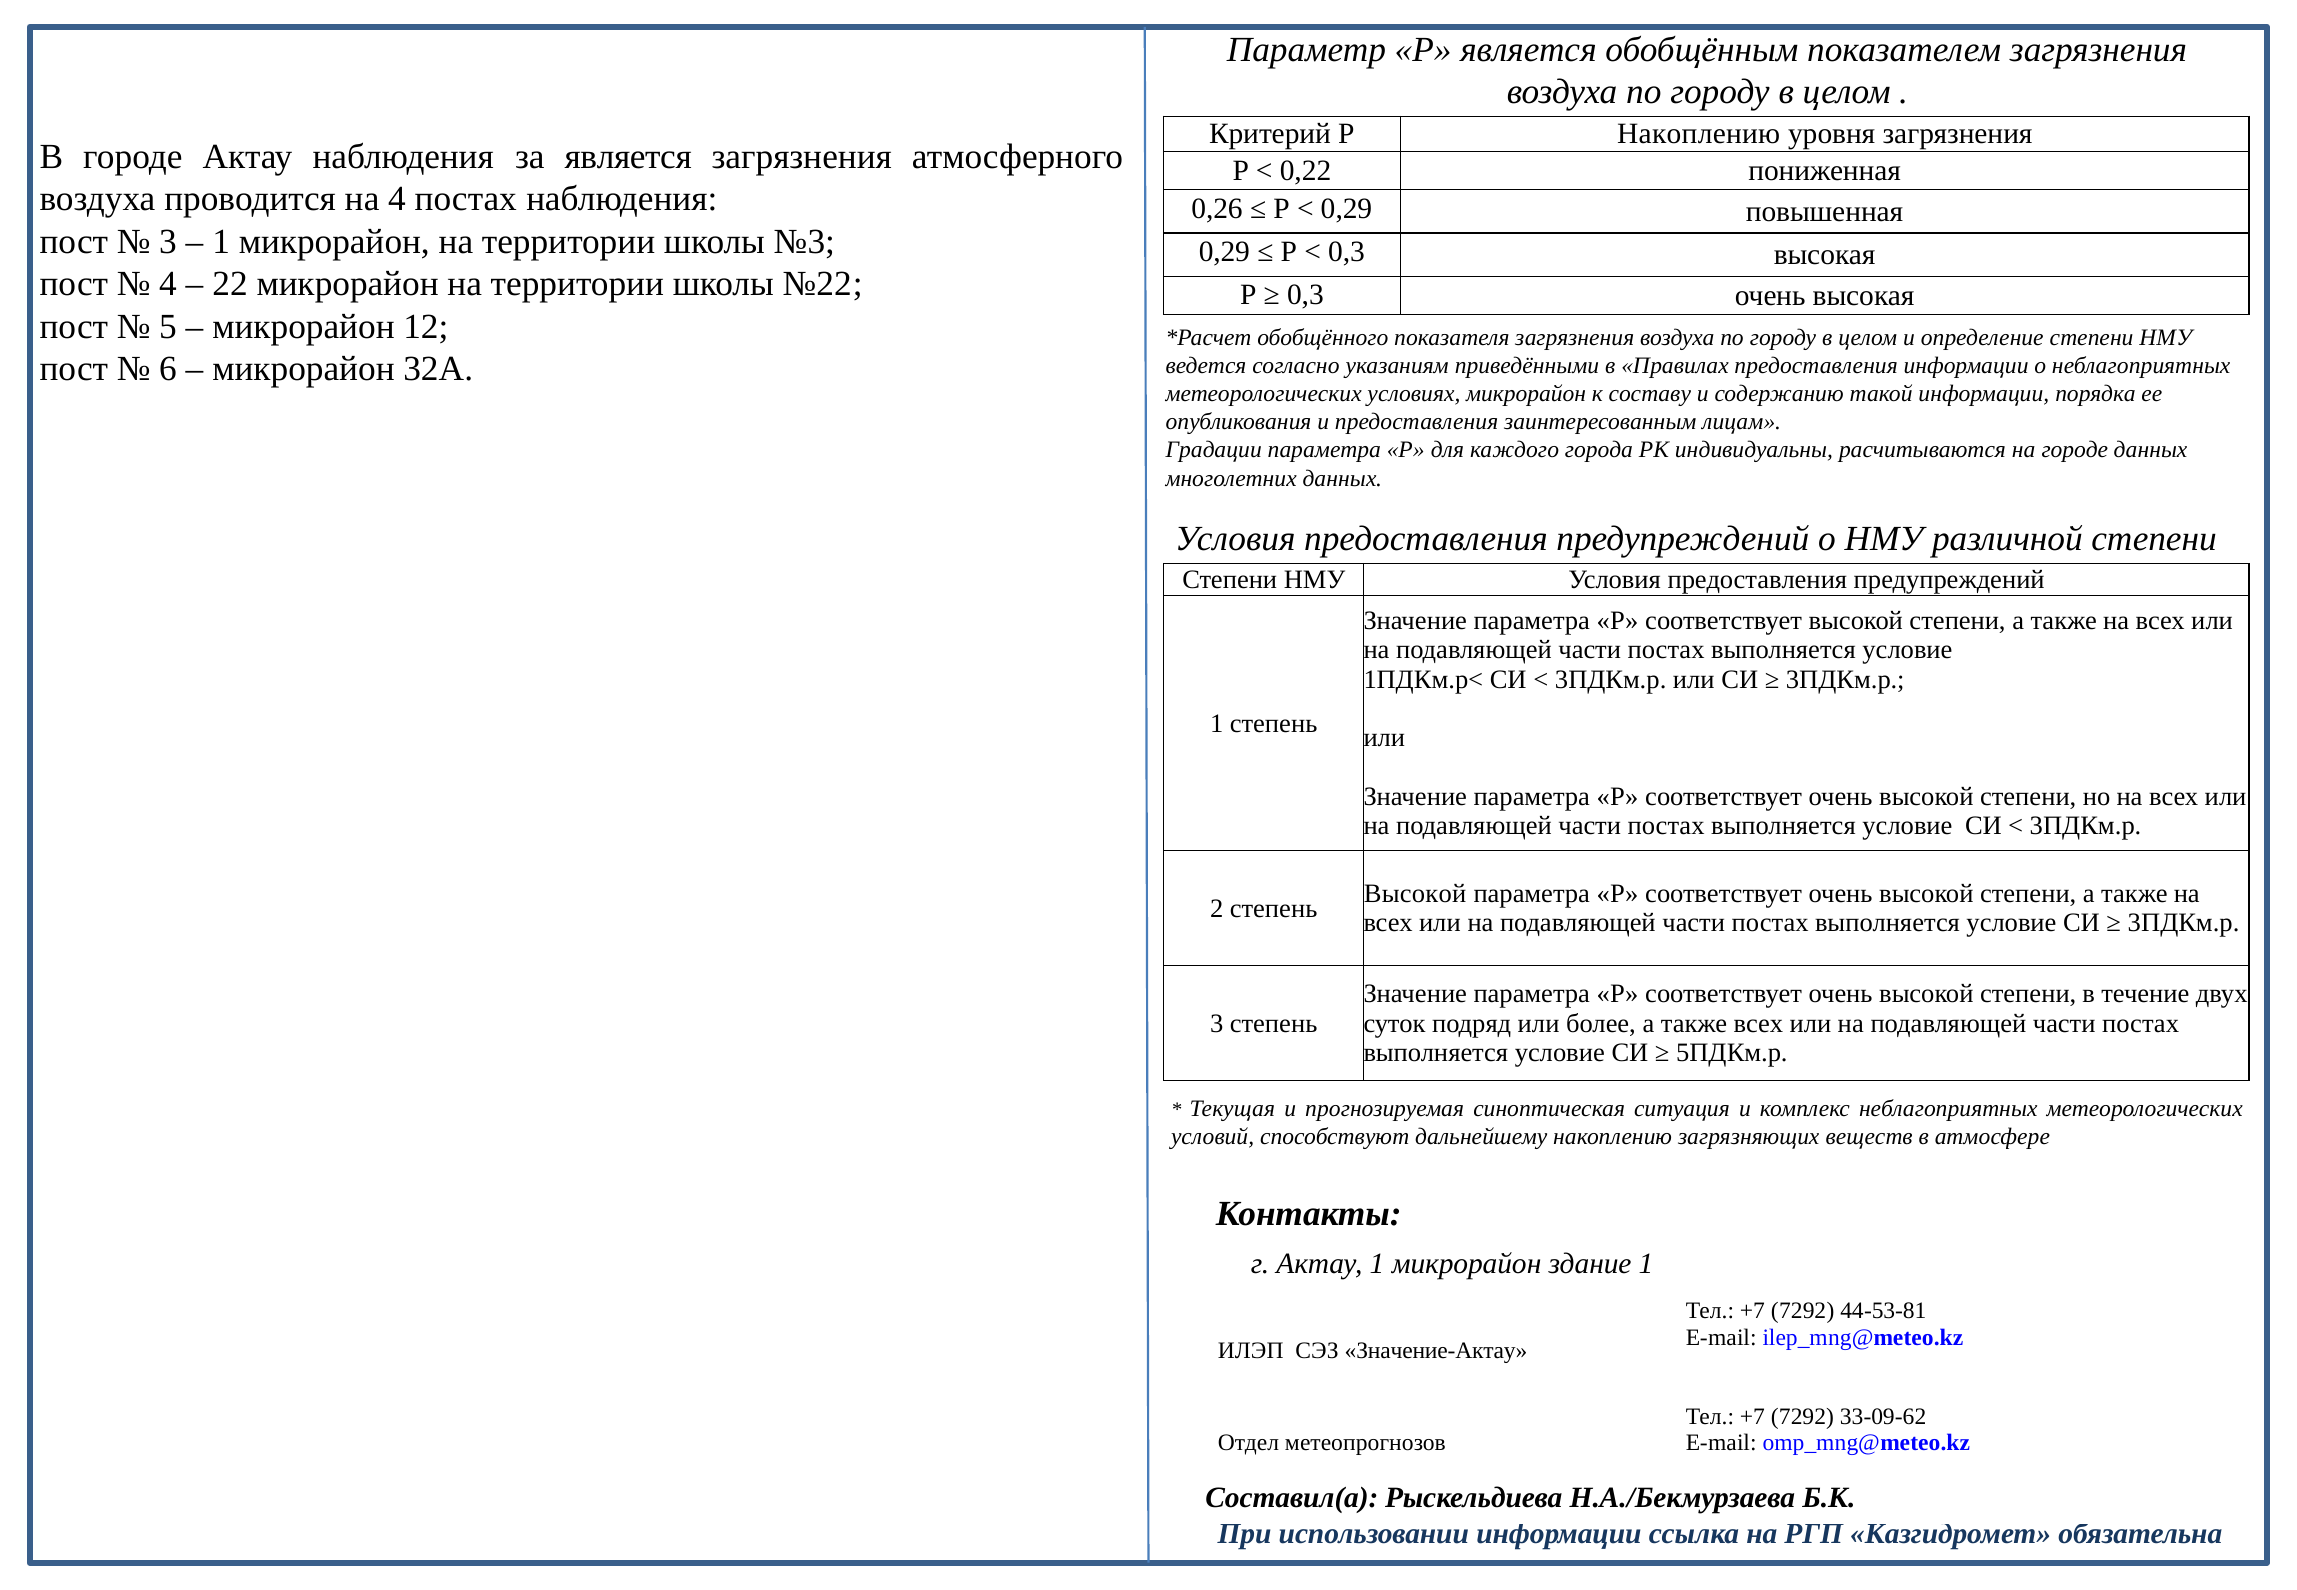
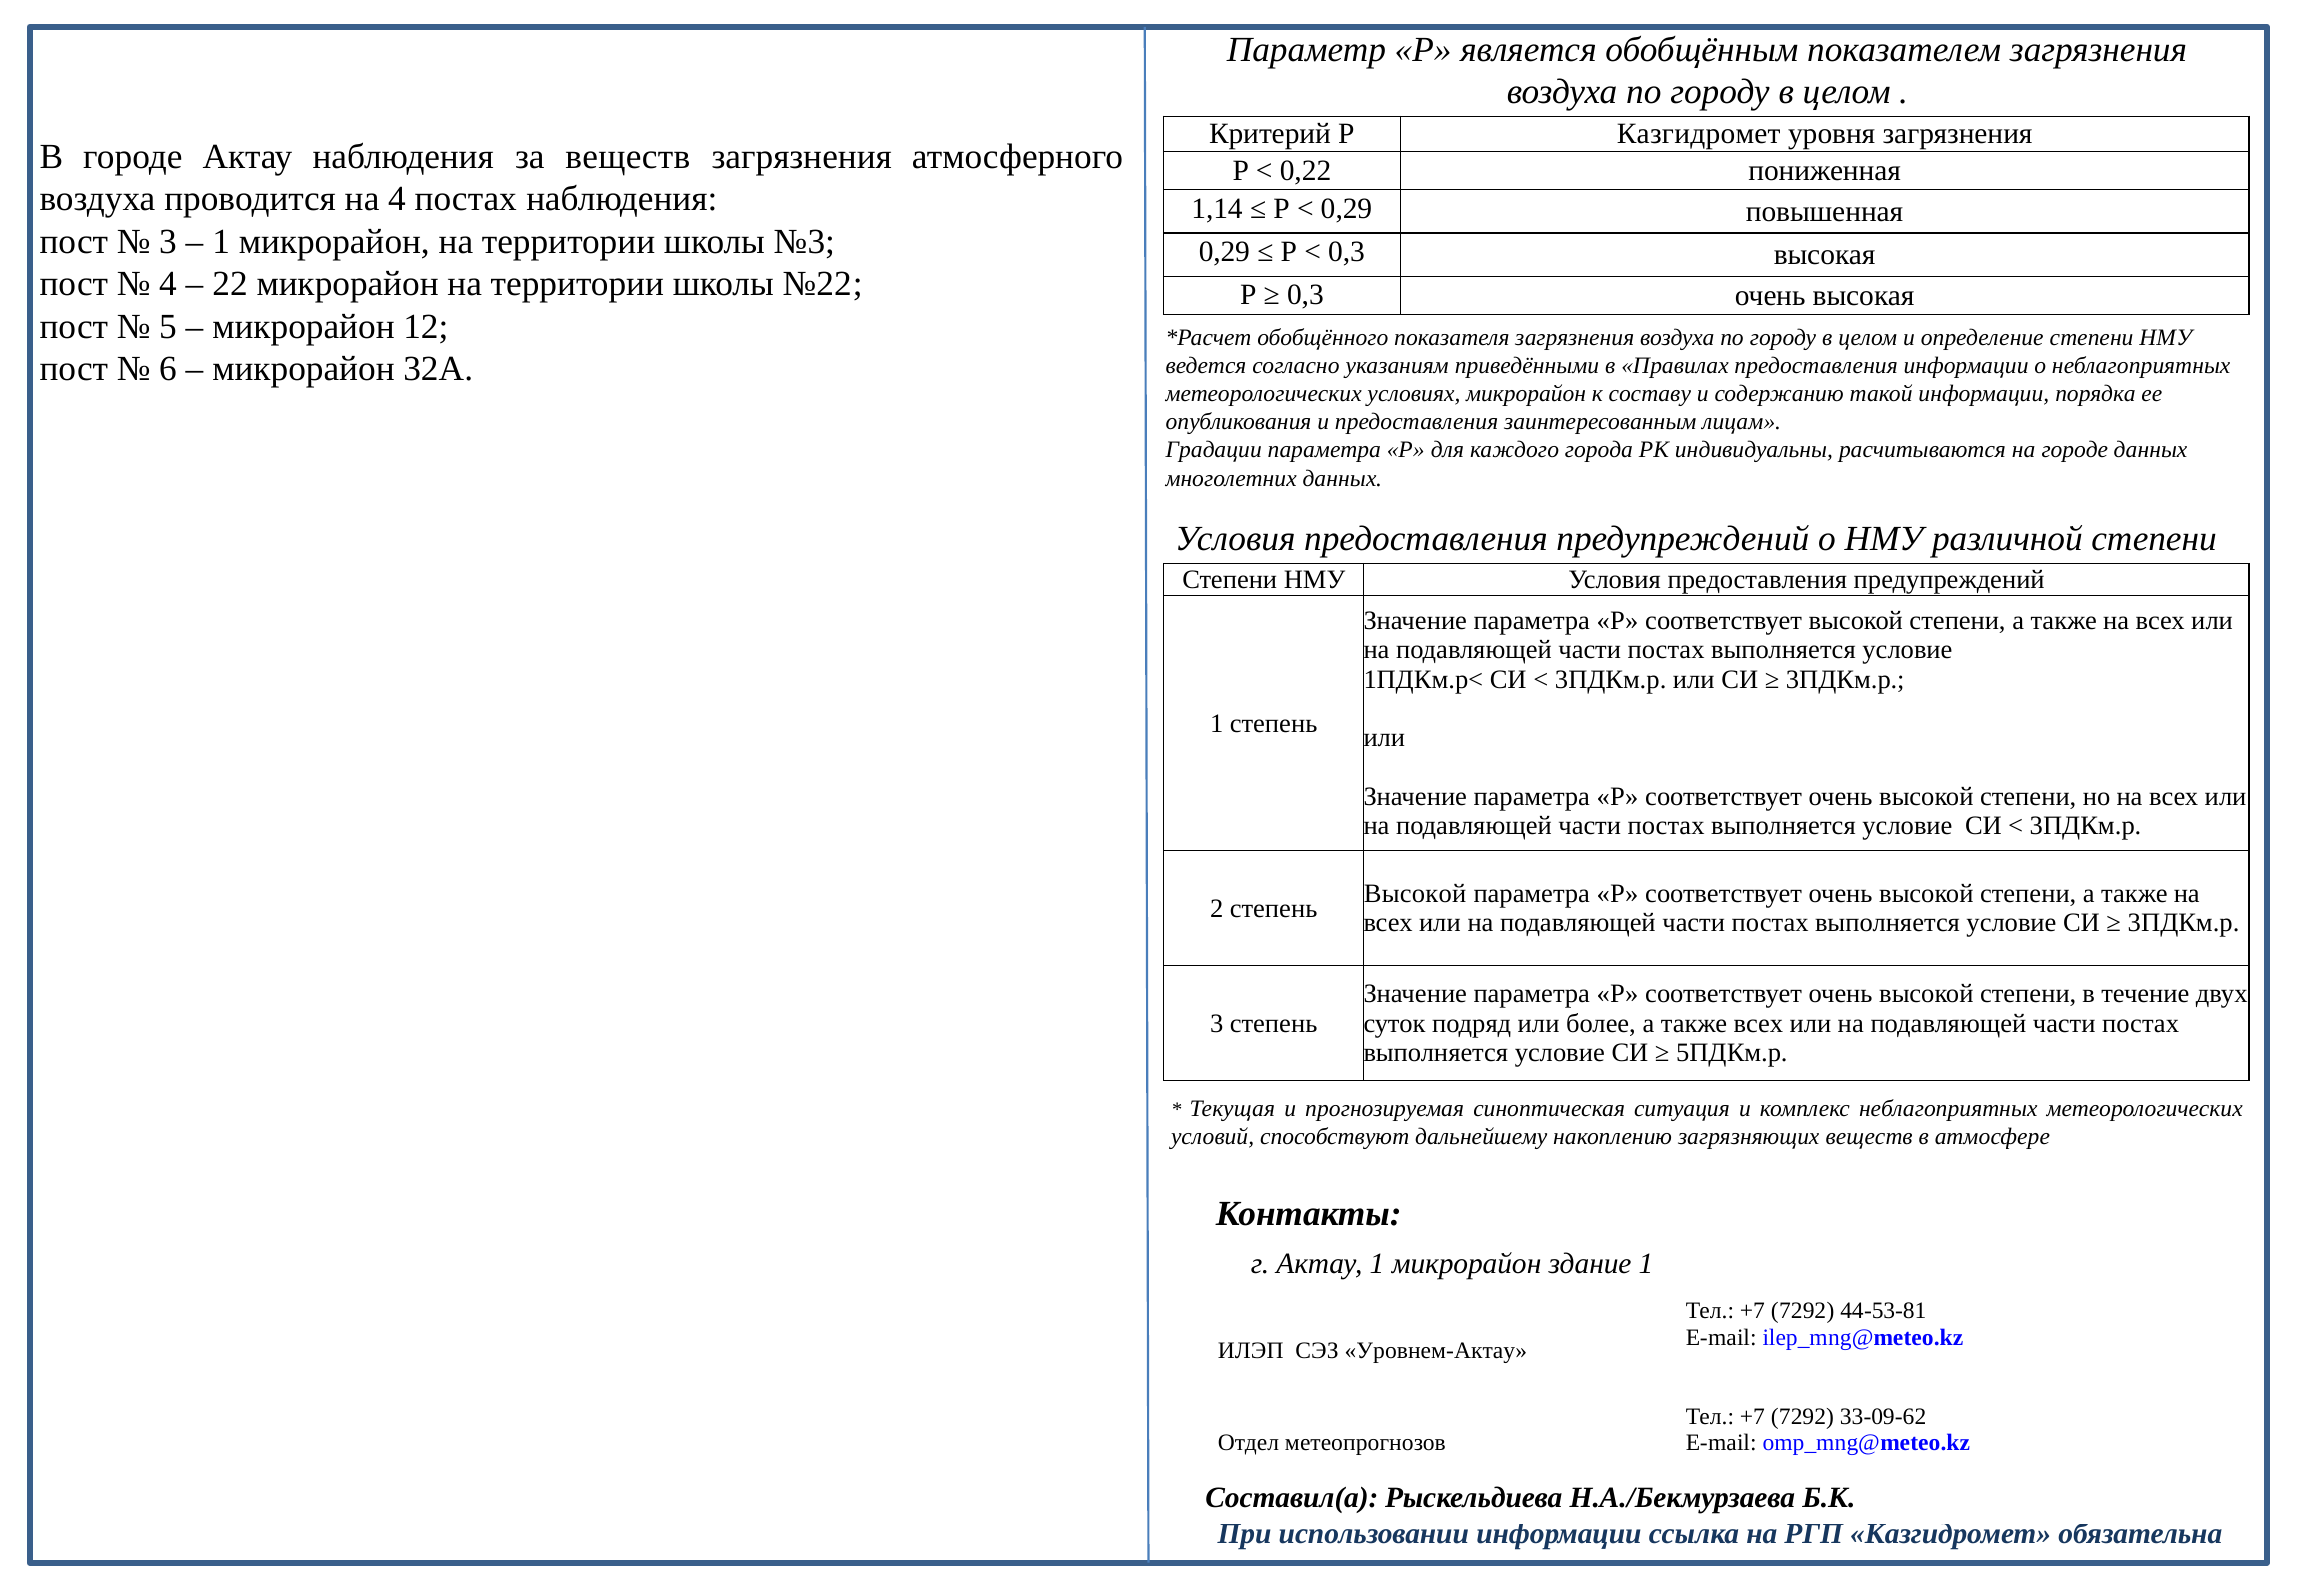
Р Накоплению: Накоплению -> Казгидромет
за является: является -> веществ
0,26: 0,26 -> 1,14
Значение-Актау: Значение-Актау -> Уровнем-Актау
